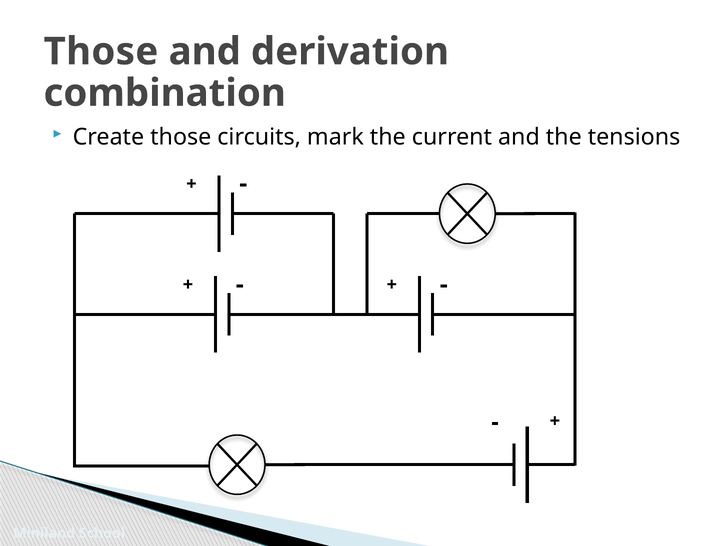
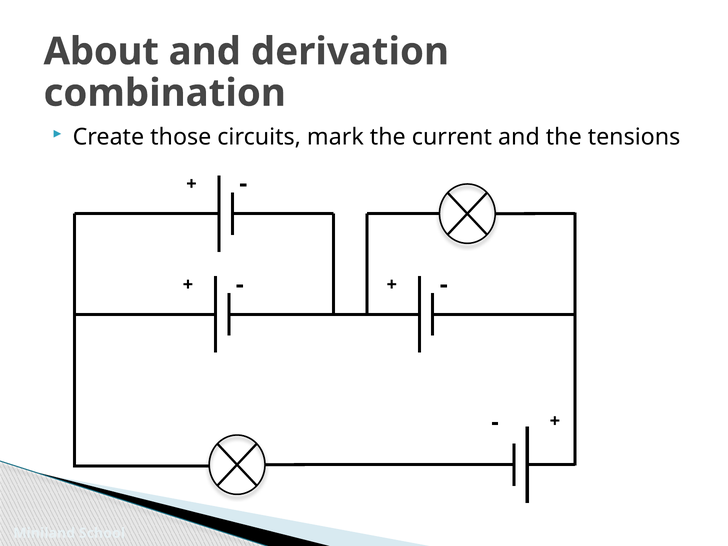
Those at (101, 52): Those -> About
